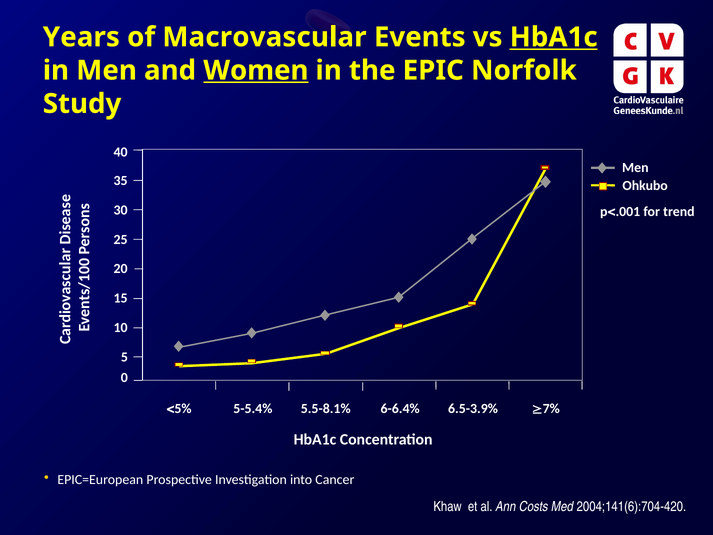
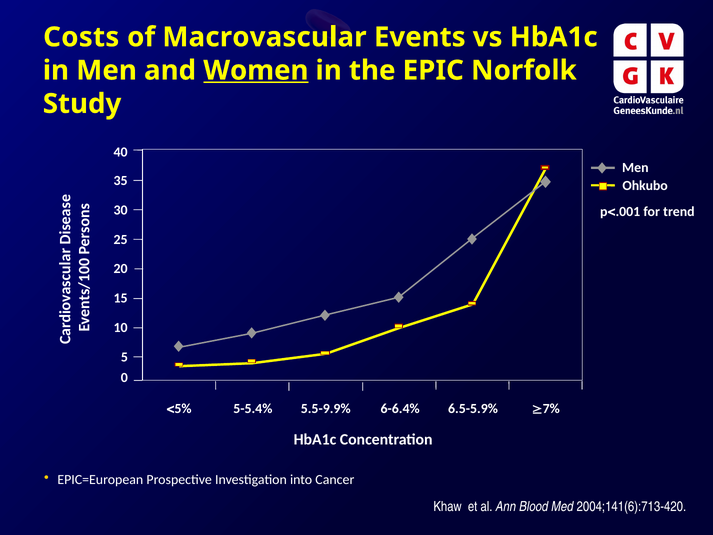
Years: Years -> Costs
HbA1c at (554, 37) underline: present -> none
5.5-8.1%: 5.5-8.1% -> 5.5-9.9%
6.5-3.9%: 6.5-3.9% -> 6.5-5.9%
Costs: Costs -> Blood
2004;141(6):704-420: 2004;141(6):704-420 -> 2004;141(6):713-420
